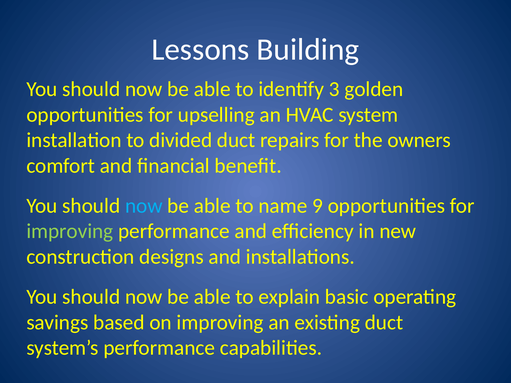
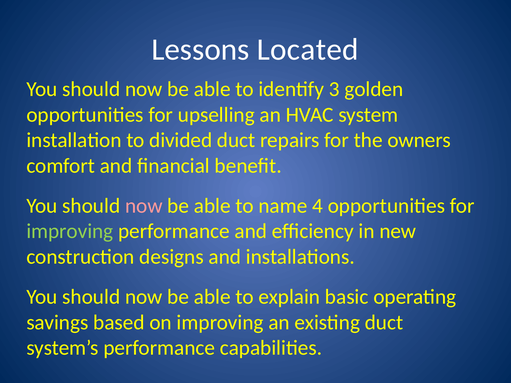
Building: Building -> Located
now at (144, 206) colour: light blue -> pink
9: 9 -> 4
